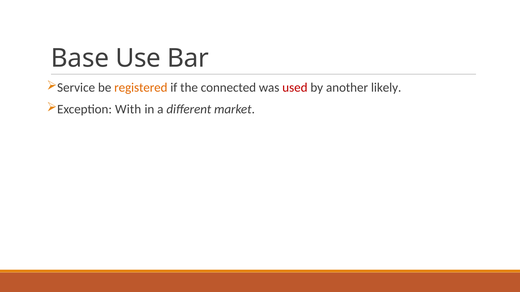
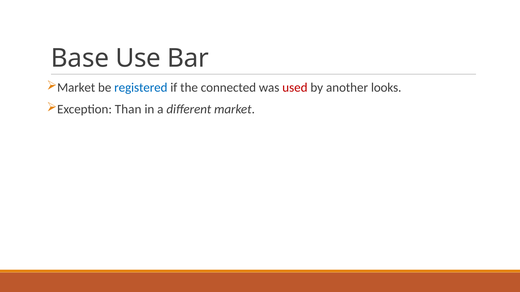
Service at (76, 88): Service -> Market
registered colour: orange -> blue
likely: likely -> looks
With: With -> Than
